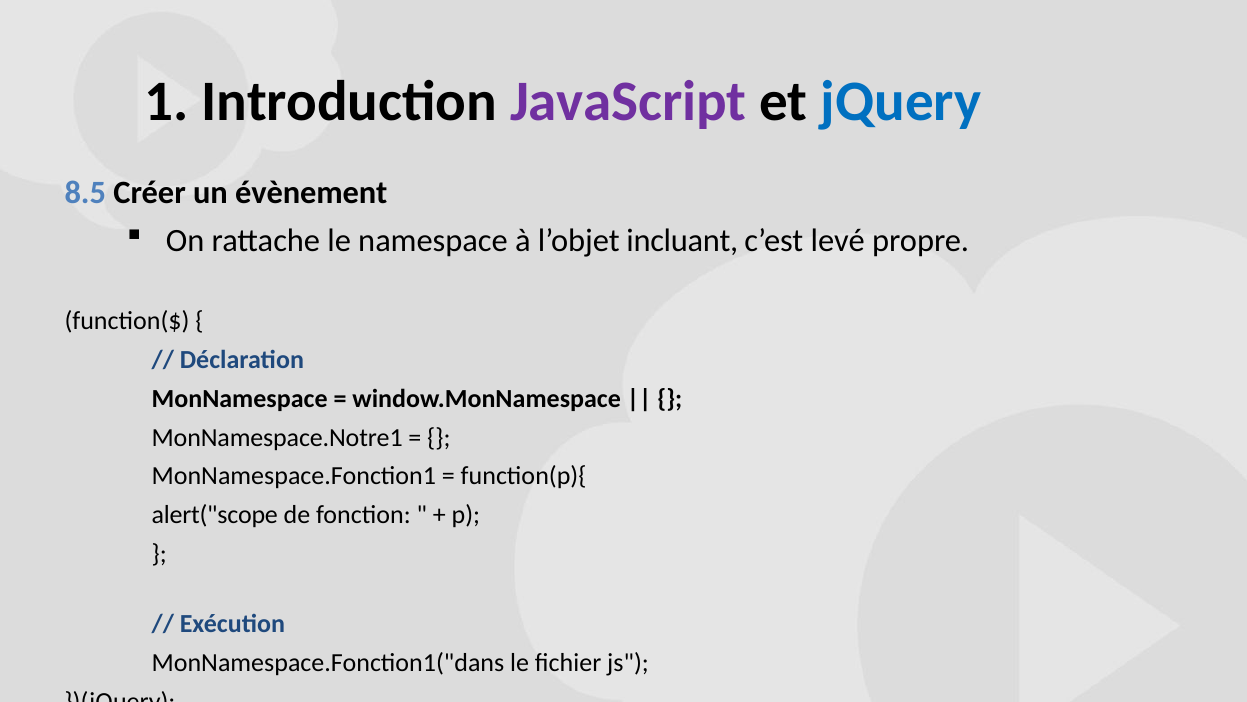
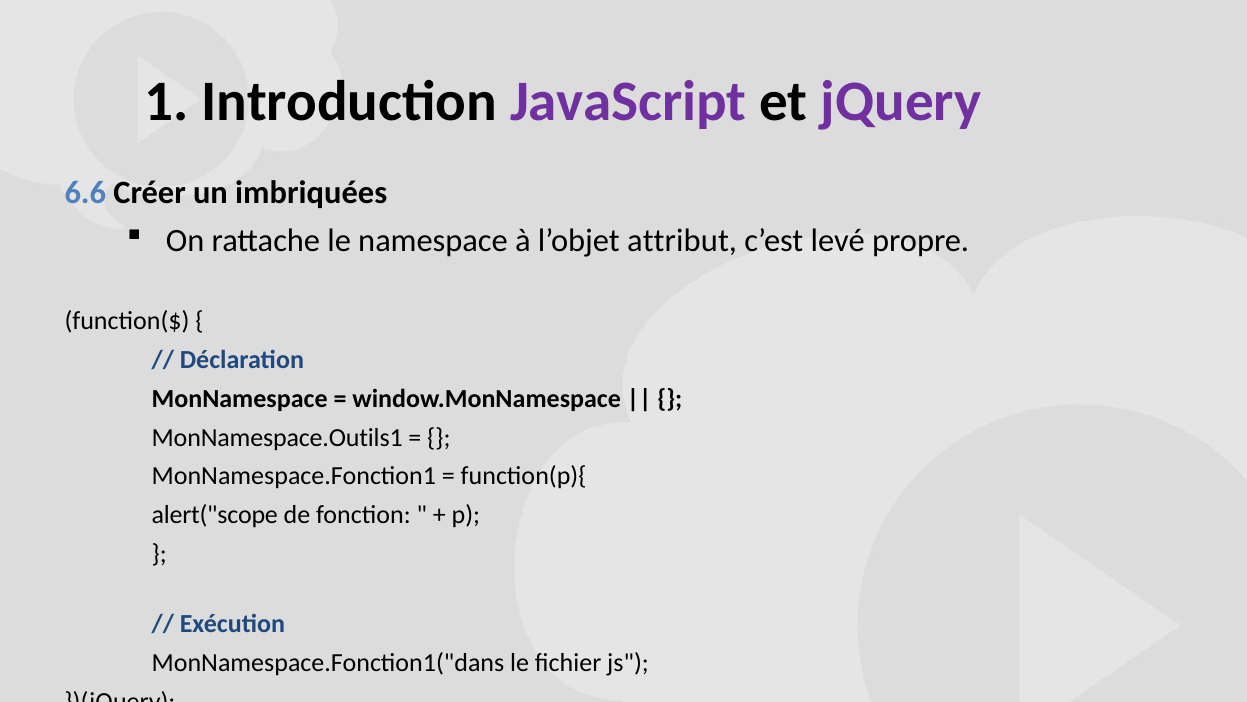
jQuery colour: blue -> purple
8.5: 8.5 -> 6.6
évènement: évènement -> imbriquées
incluant: incluant -> attribut
MonNamespace.Notre1: MonNamespace.Notre1 -> MonNamespace.Outils1
